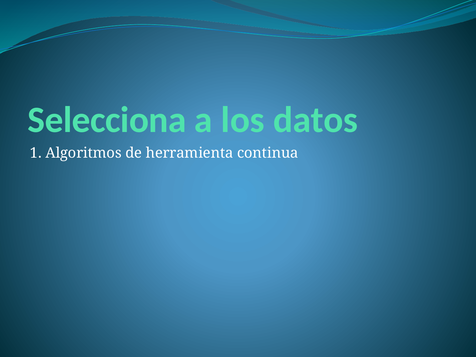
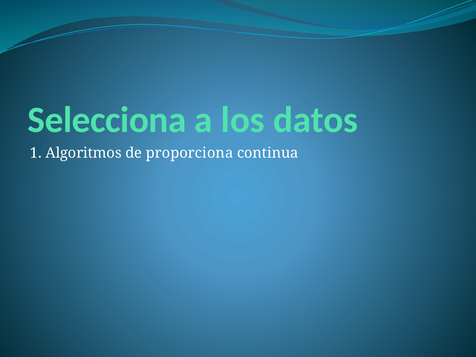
herramienta: herramienta -> proporciona
